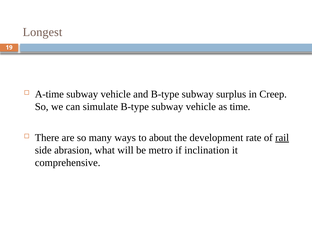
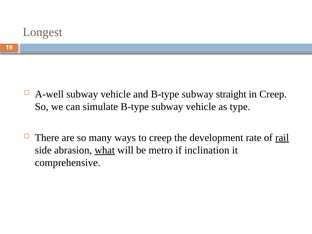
A-time: A-time -> A-well
surplus: surplus -> straight
time: time -> type
to about: about -> creep
what underline: none -> present
